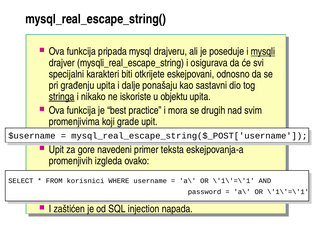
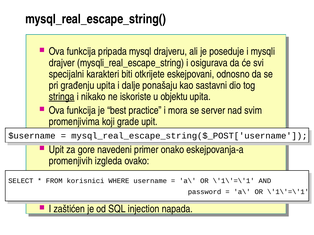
mysqli underline: present -> none
drugih: drugih -> server
teksta: teksta -> onako
